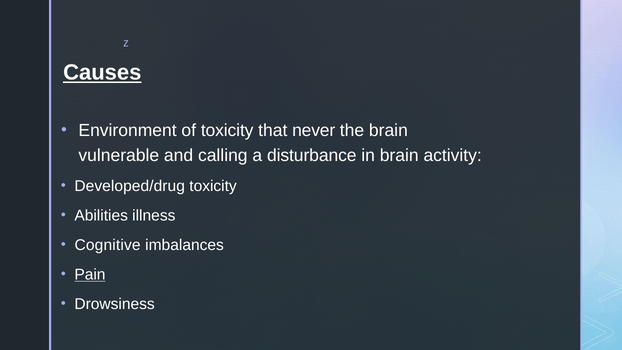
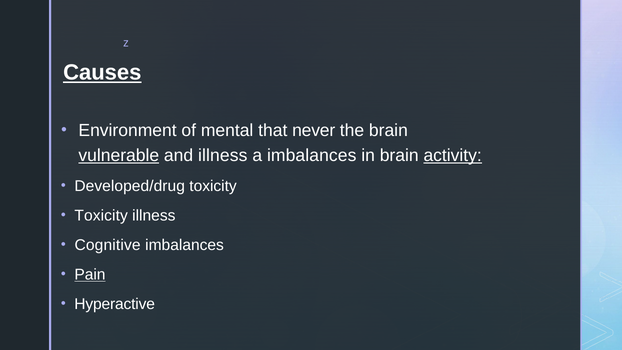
of toxicity: toxicity -> mental
vulnerable underline: none -> present
and calling: calling -> illness
a disturbance: disturbance -> imbalances
activity underline: none -> present
Abilities at (101, 215): Abilities -> Toxicity
Drowsiness: Drowsiness -> Hyperactive
